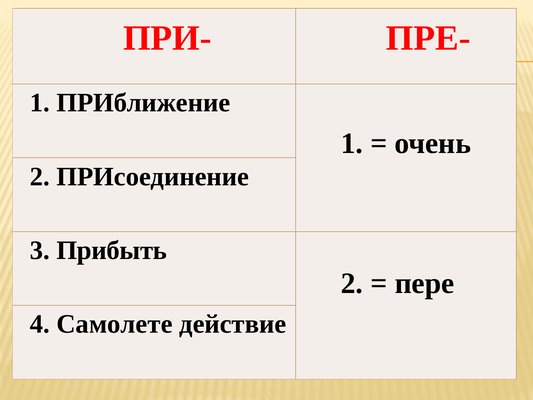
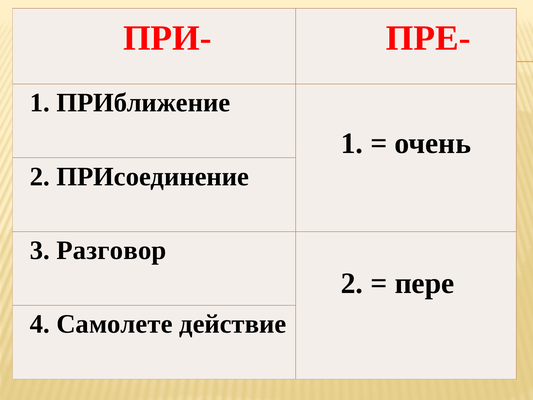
Прибыть: Прибыть -> Разговор
